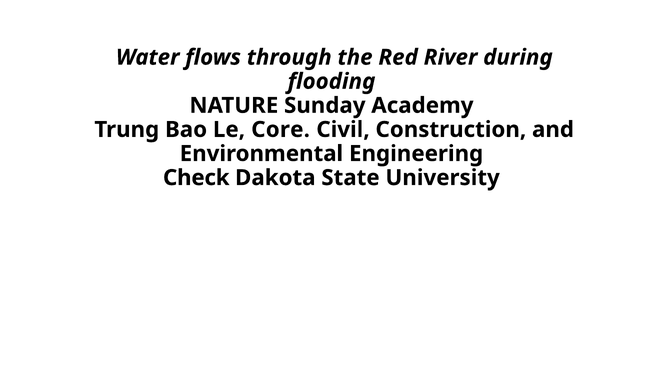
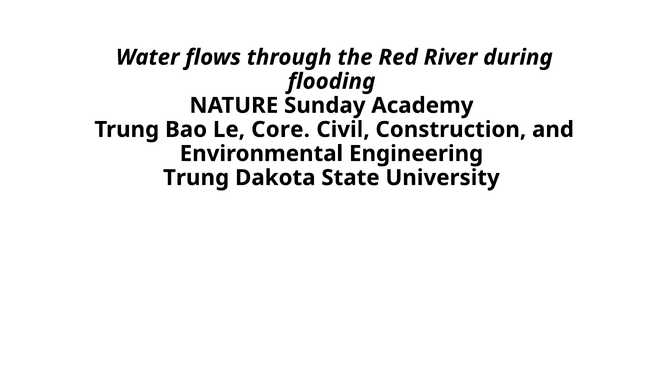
Check at (196, 178): Check -> Trung
